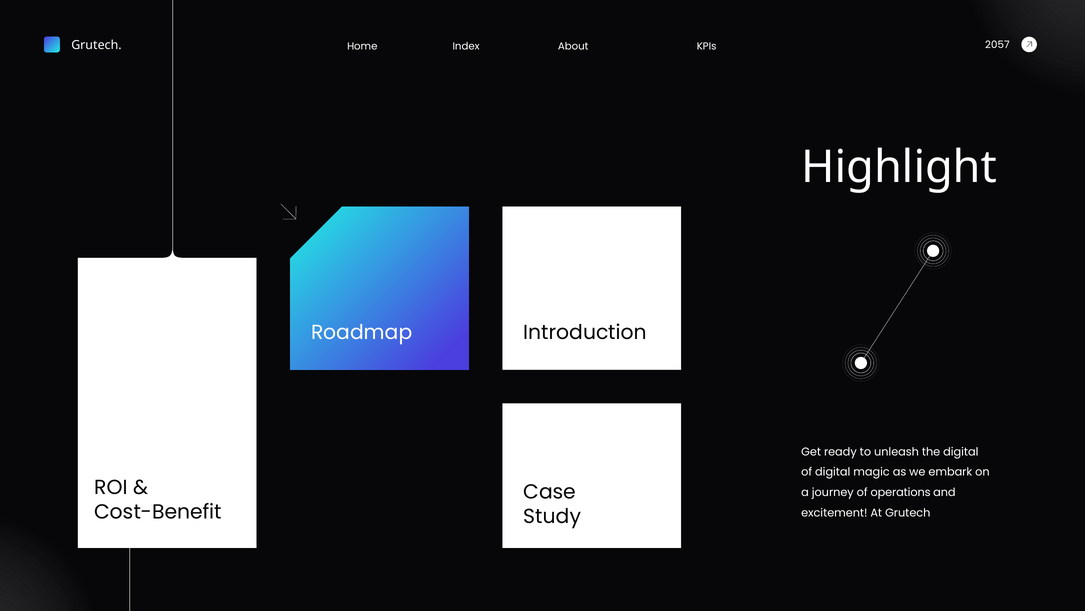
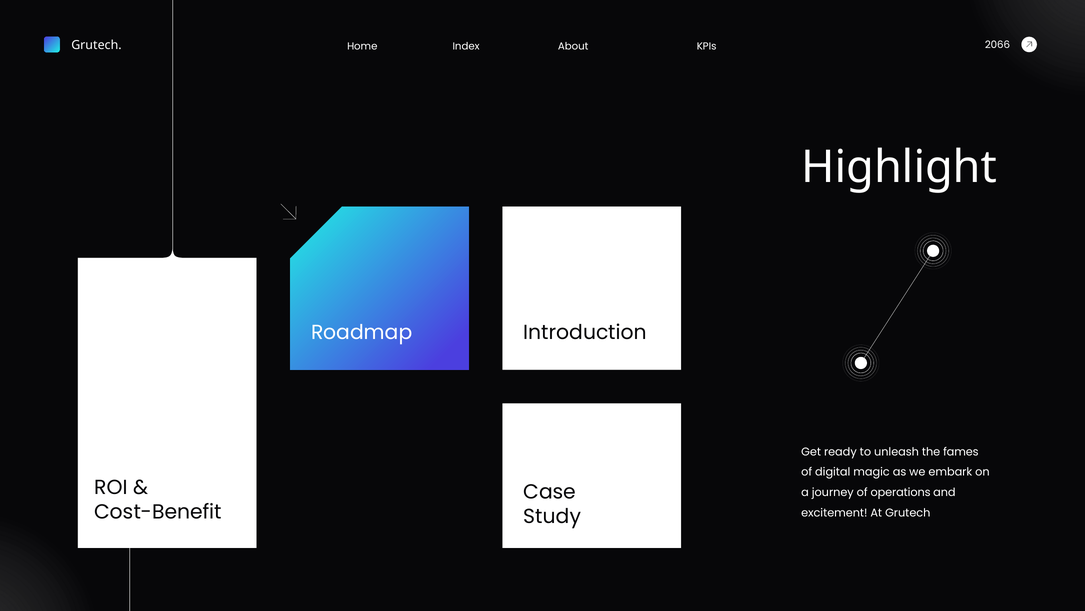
2057: 2057 -> 2066
the digital: digital -> fames
